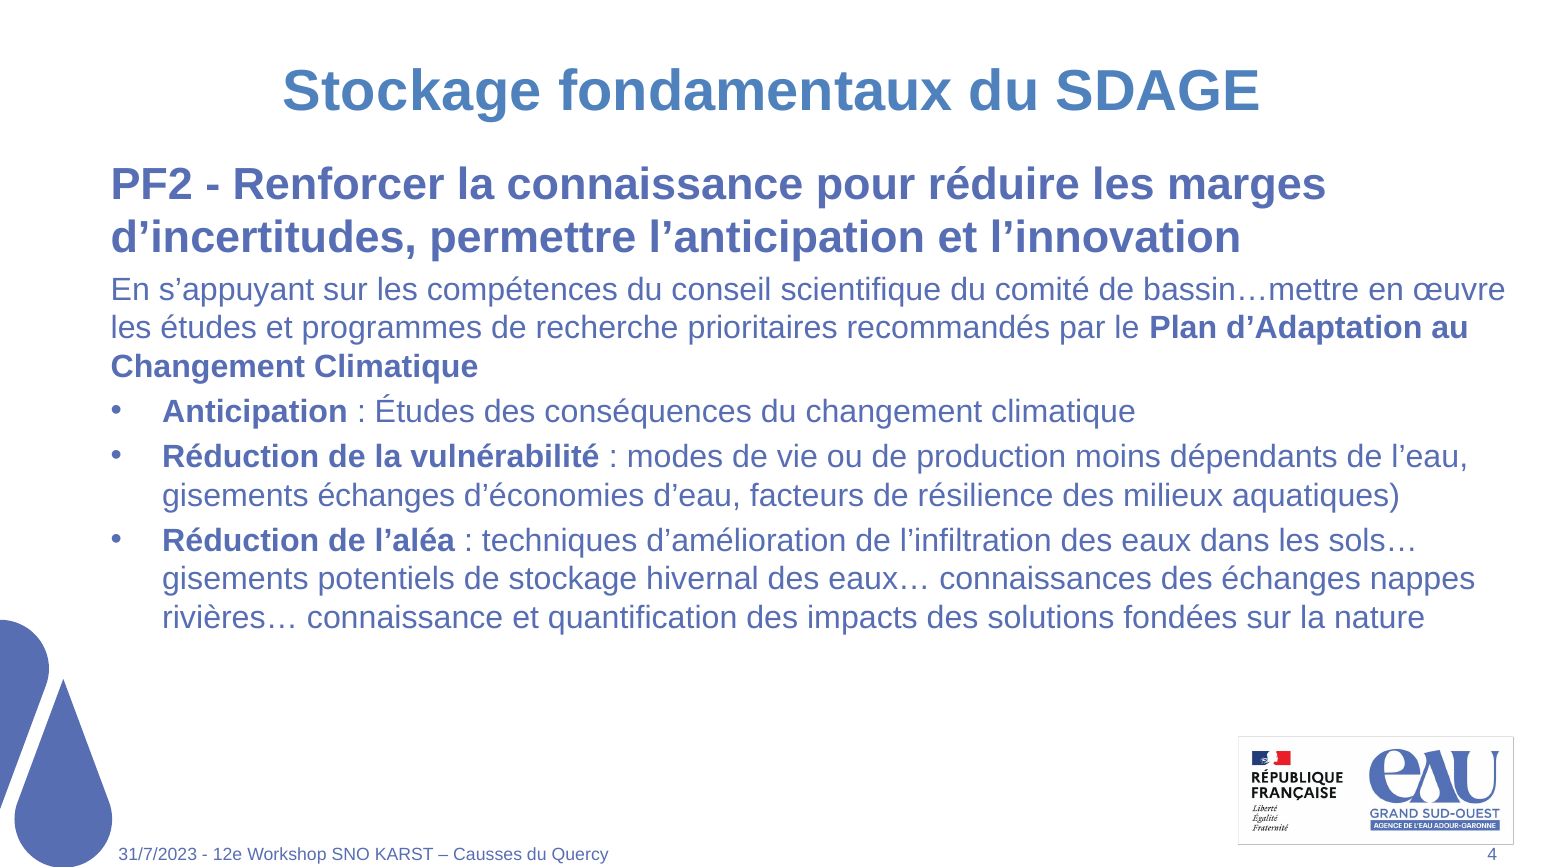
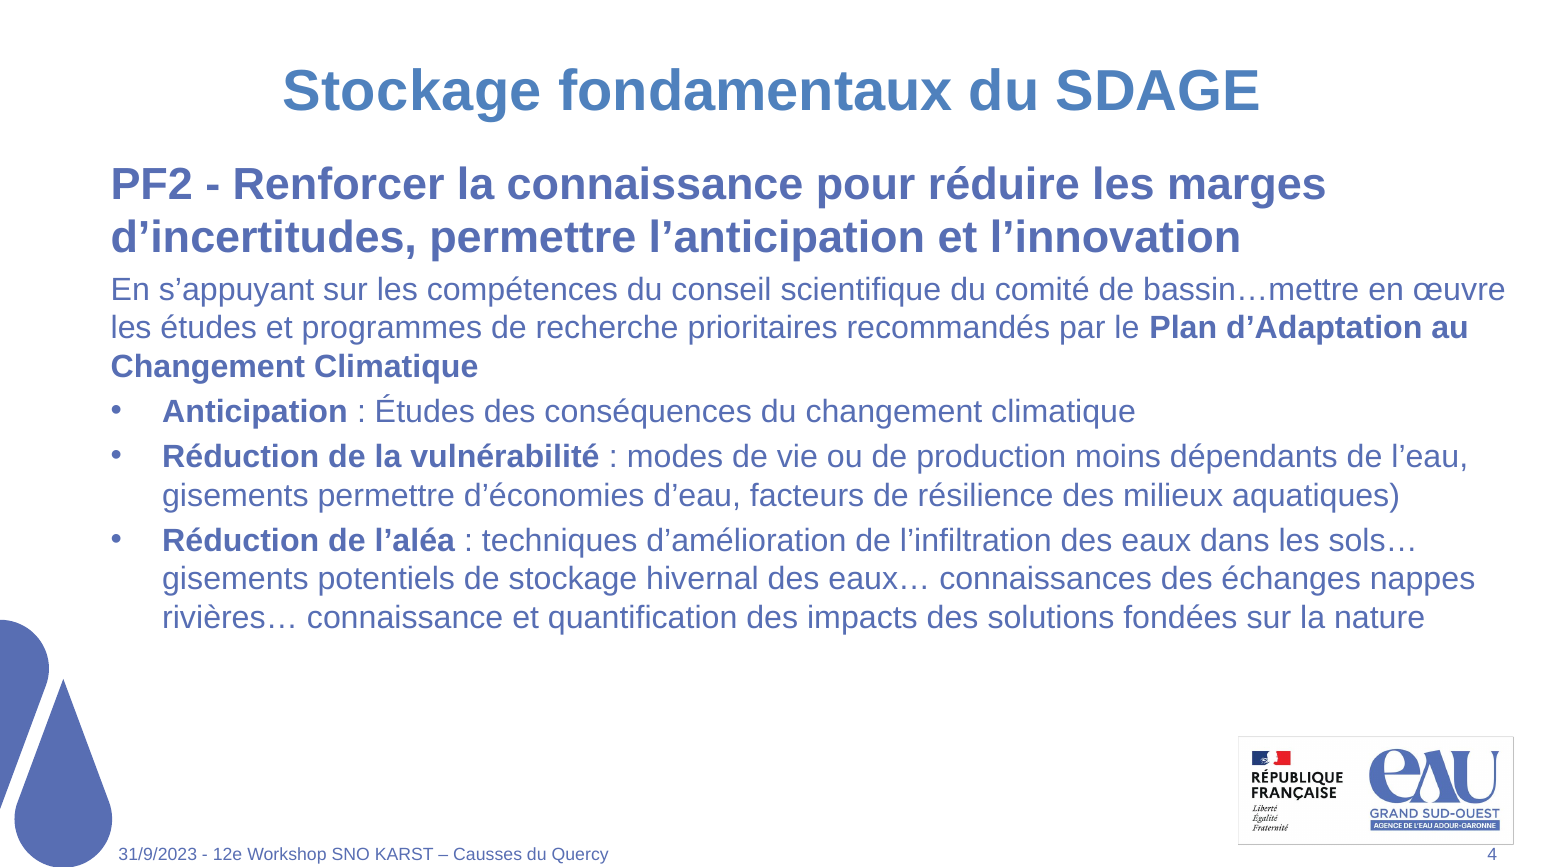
gisements échanges: échanges -> permettre
31/7/2023: 31/7/2023 -> 31/9/2023
